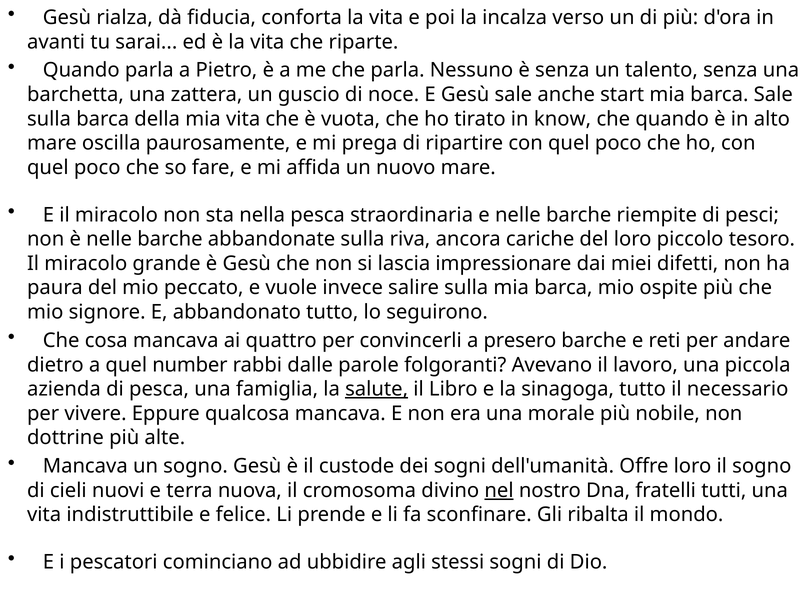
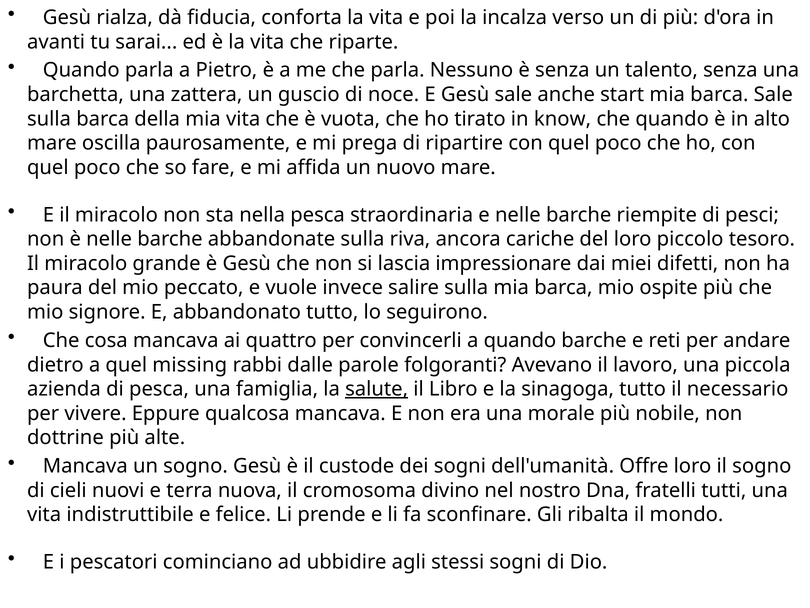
a presero: presero -> quando
number: number -> missing
nel underline: present -> none
